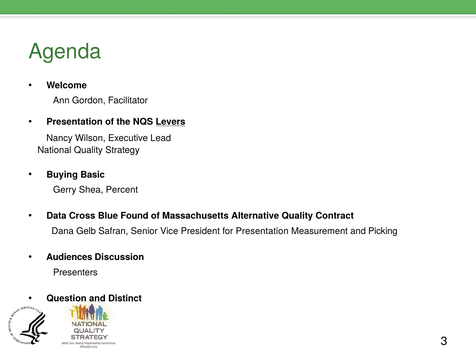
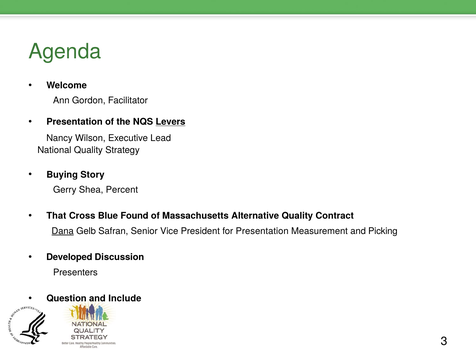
Basic: Basic -> Story
Data: Data -> That
Dana underline: none -> present
Audiences: Audiences -> Developed
Distinct: Distinct -> Include
